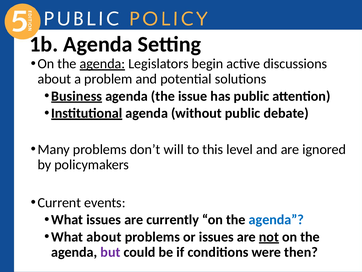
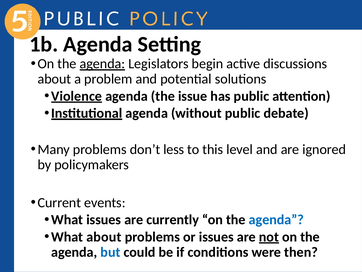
Business: Business -> Violence
will: will -> less
but colour: purple -> blue
